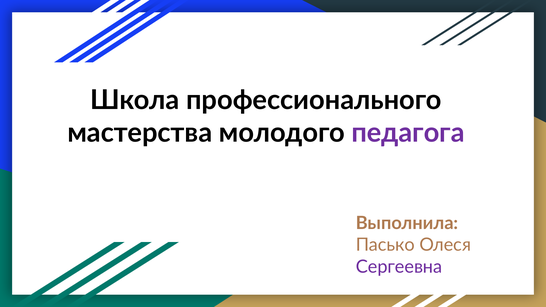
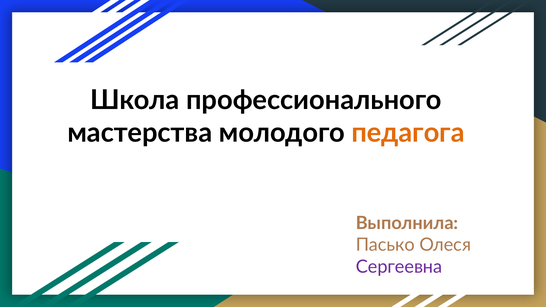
педагога colour: purple -> orange
